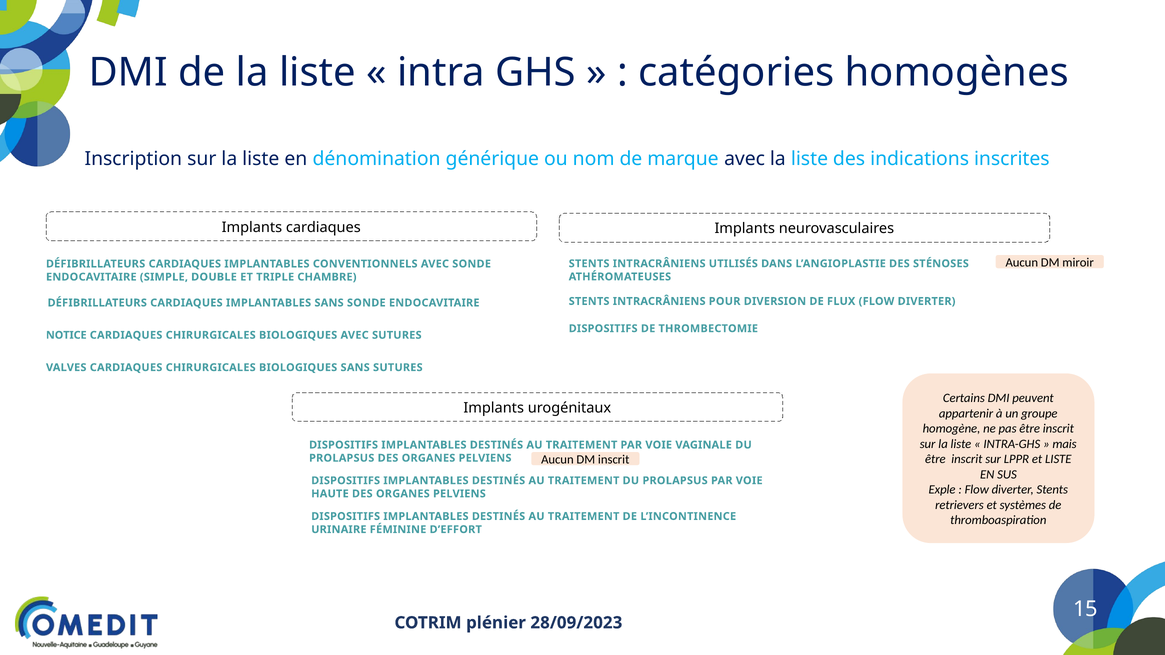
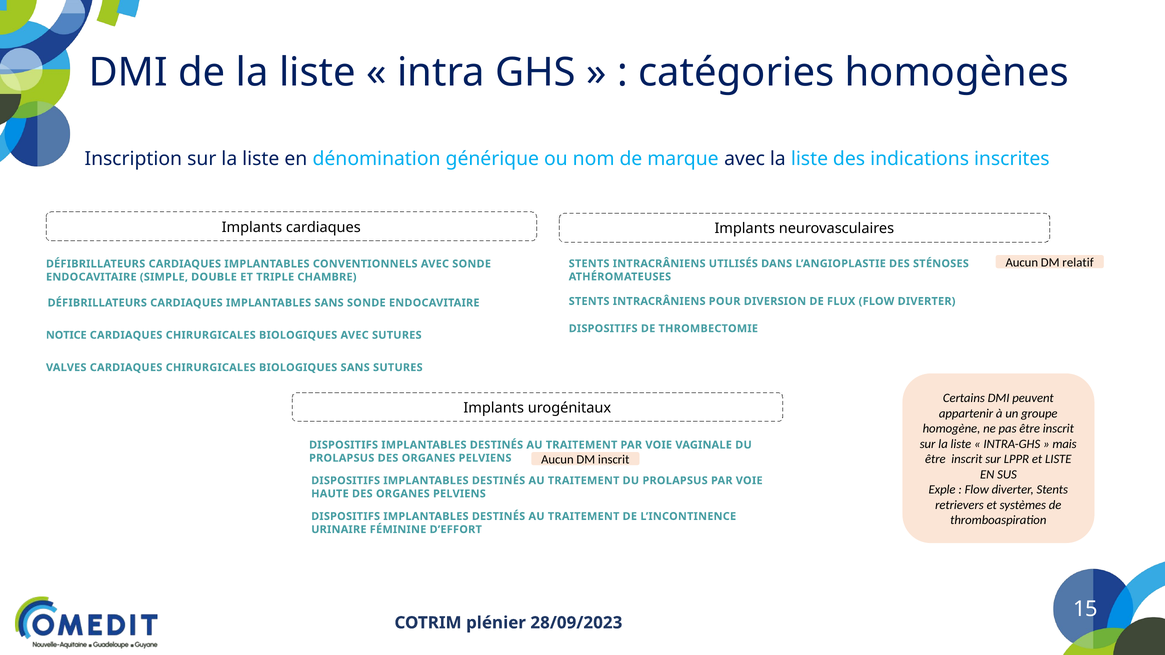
miroir: miroir -> relatif
